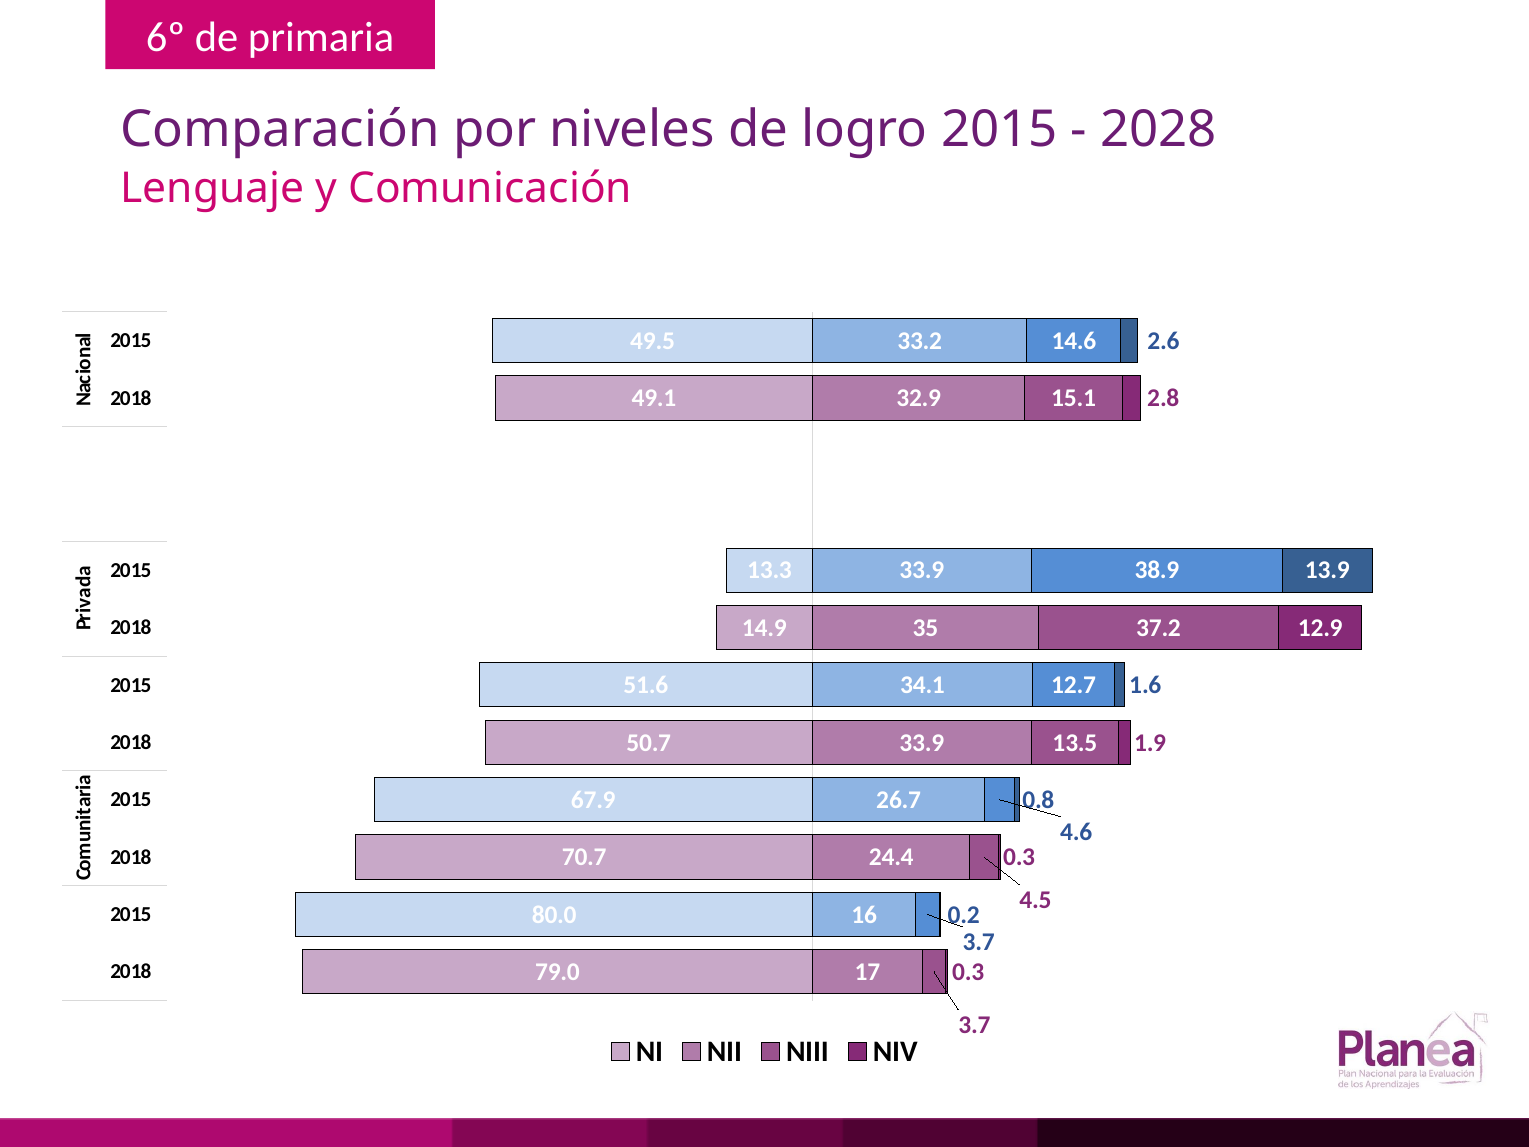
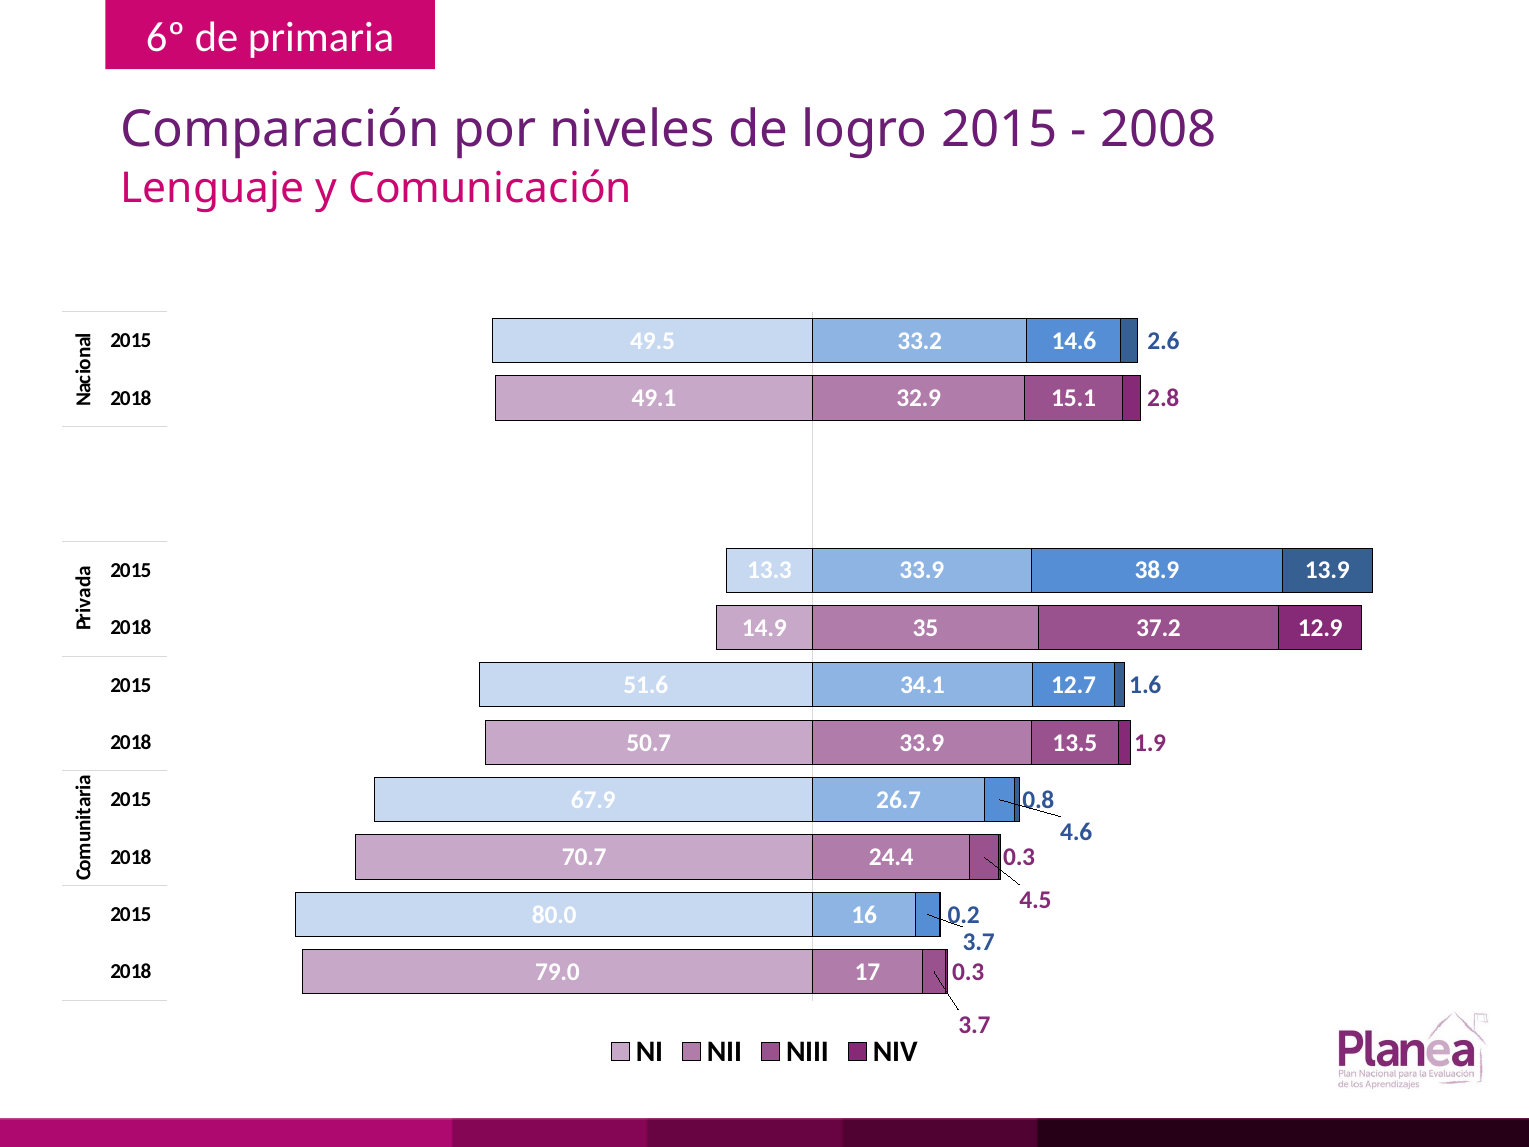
2028: 2028 -> 2008
